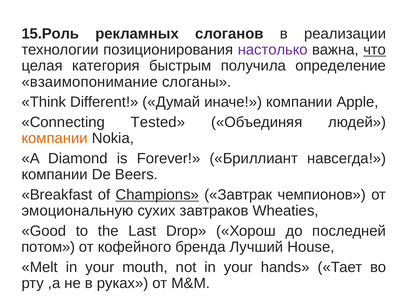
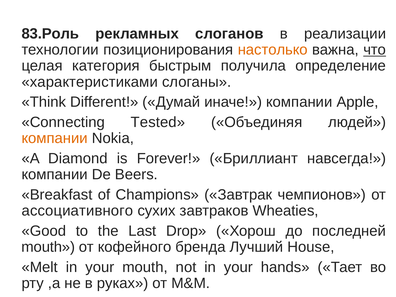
15.Роль: 15.Роль -> 83.Роль
настолько colour: purple -> orange
взаимопонимание: взаимопонимание -> характеристиками
Champions underline: present -> none
эмоциональную: эмоциональную -> ассоциативного
потом at (48, 247): потом -> mouth
